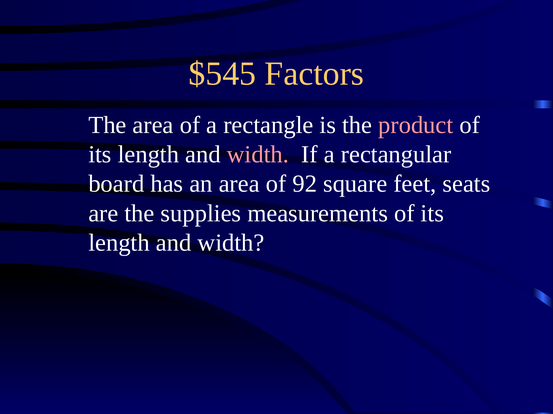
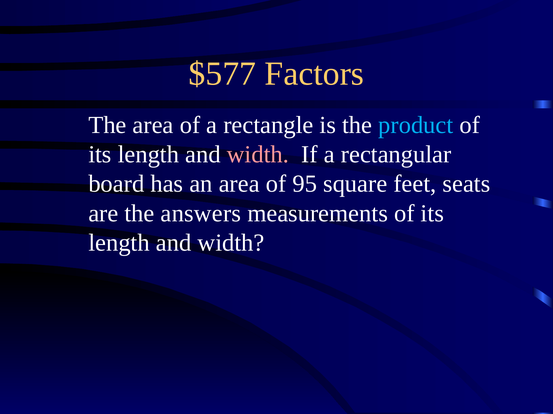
$545: $545 -> $577
product colour: pink -> light blue
92: 92 -> 95
supplies: supplies -> answers
